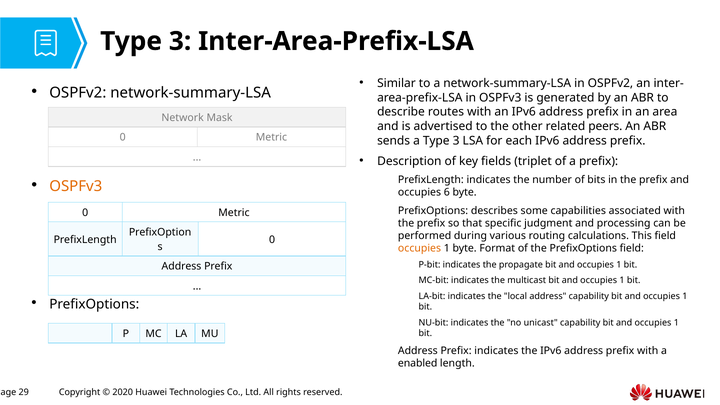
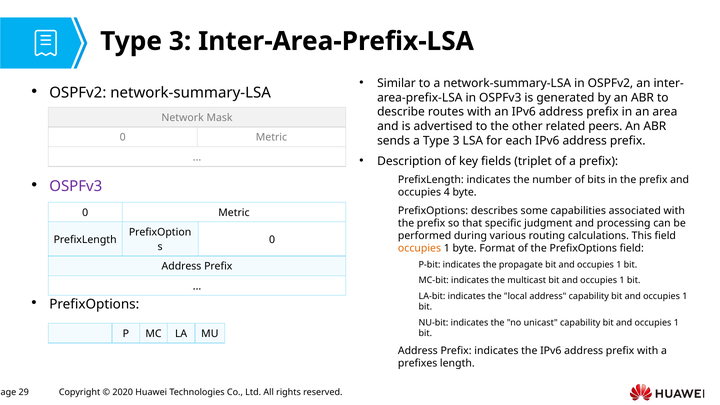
OSPFv3 at (76, 186) colour: orange -> purple
6: 6 -> 4
enabled: enabled -> prefixes
